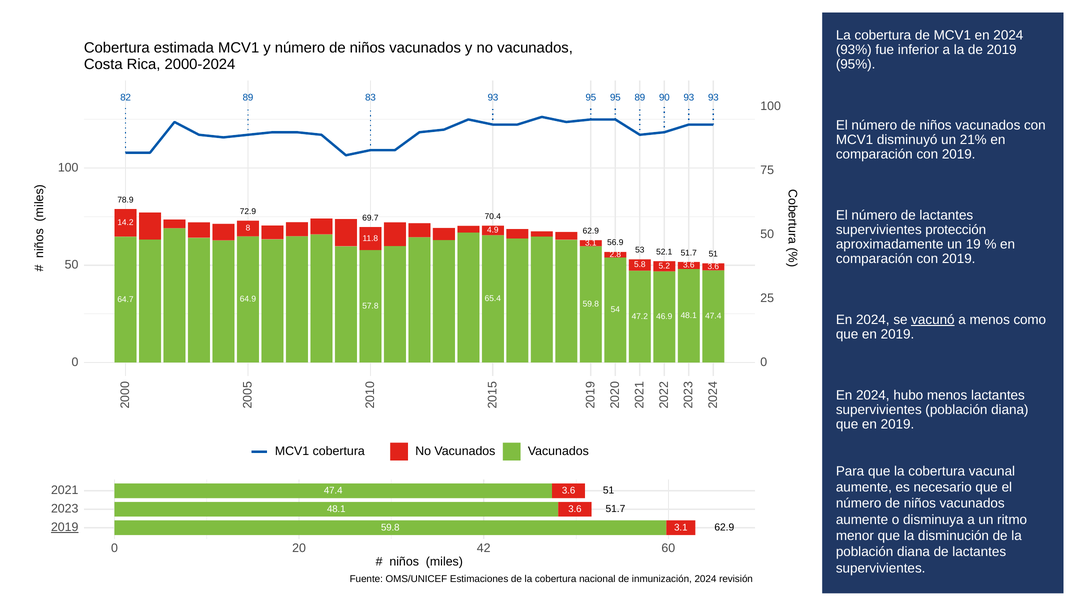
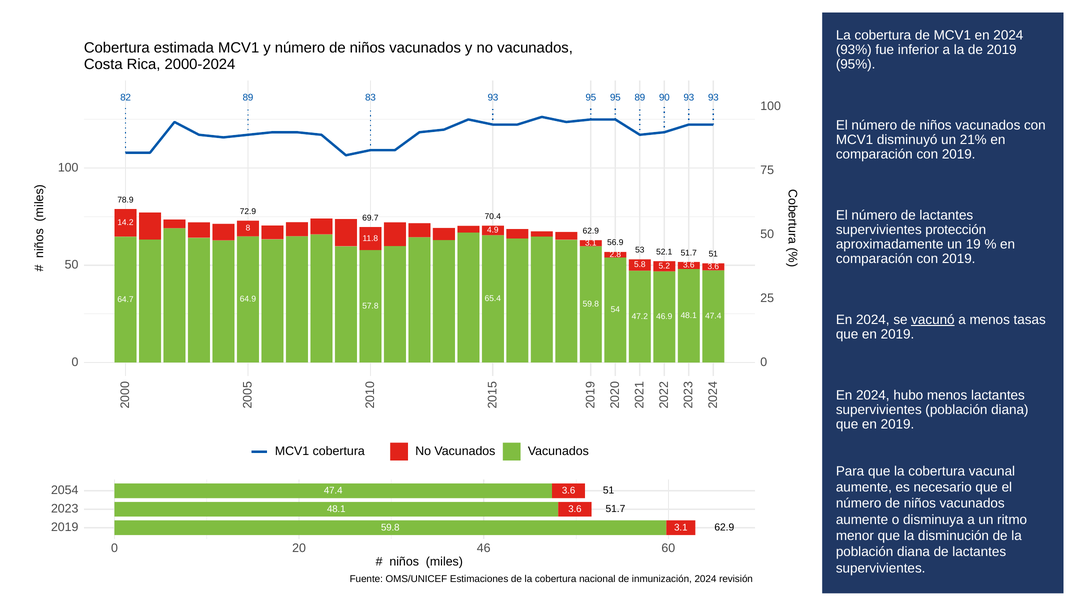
como: como -> tasas
2021: 2021 -> 2054
2019 at (65, 527) underline: present -> none
42: 42 -> 46
